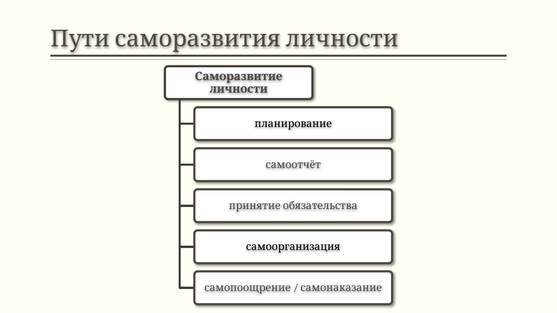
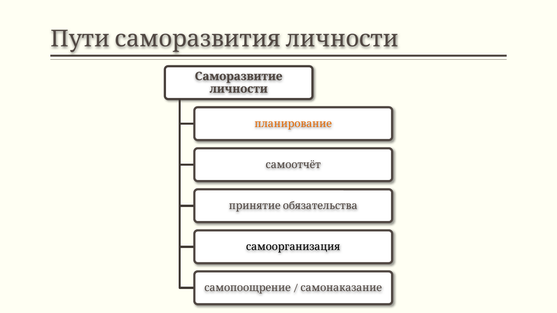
планирование colour: black -> orange
